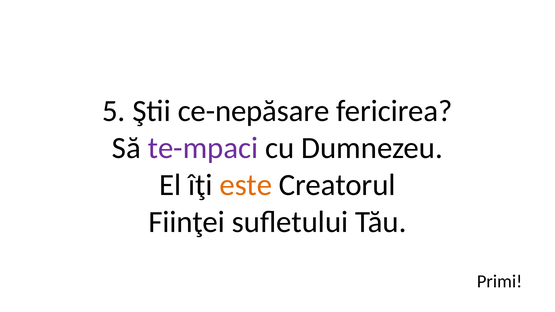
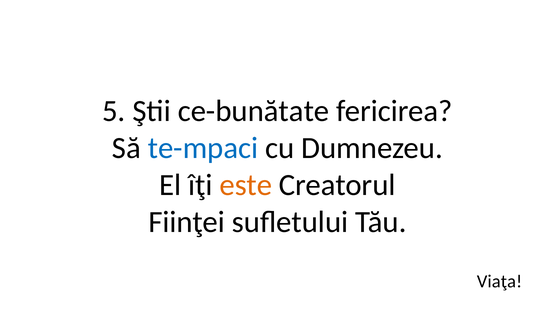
ce-nepăsare: ce-nepăsare -> ce-bunătate
te-mpaci colour: purple -> blue
Primi: Primi -> Viaţa
